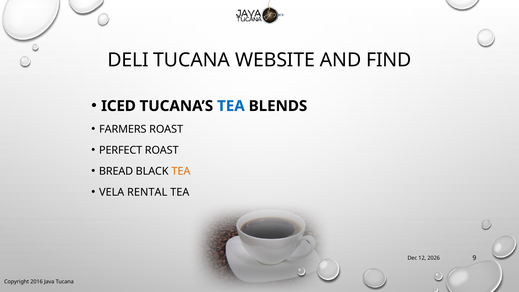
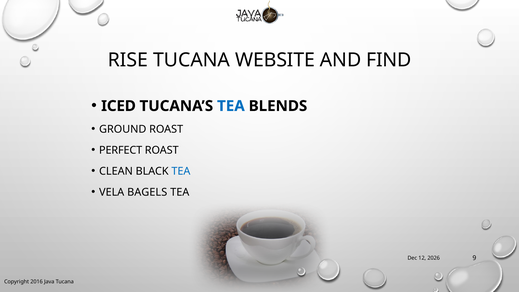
DELI: DELI -> RISE
FARMERS: FARMERS -> GROUND
BREAD: BREAD -> CLEAN
TEA at (181, 171) colour: orange -> blue
RENTAL: RENTAL -> BAGELS
